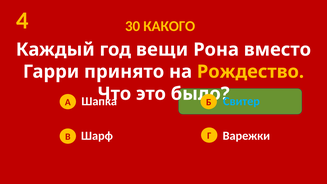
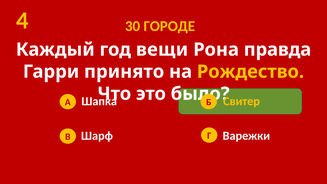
КАКОГО: КАКОГО -> ГОРОДЕ
вместо: вместо -> правда
Свитер colour: light blue -> yellow
